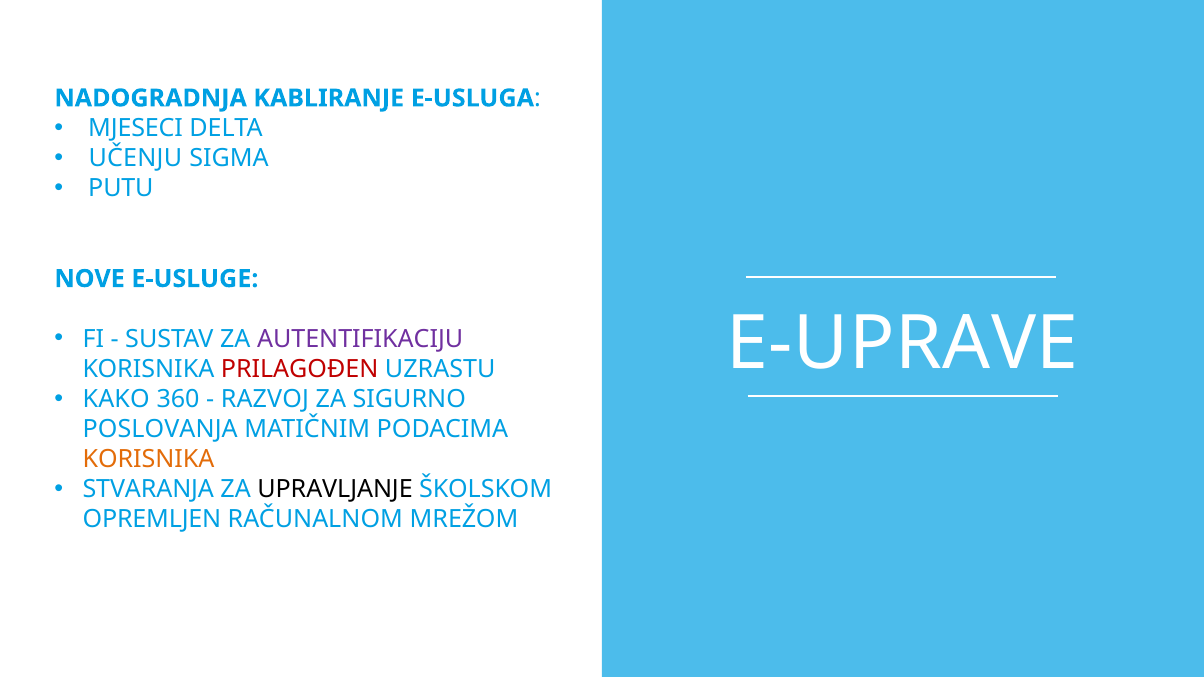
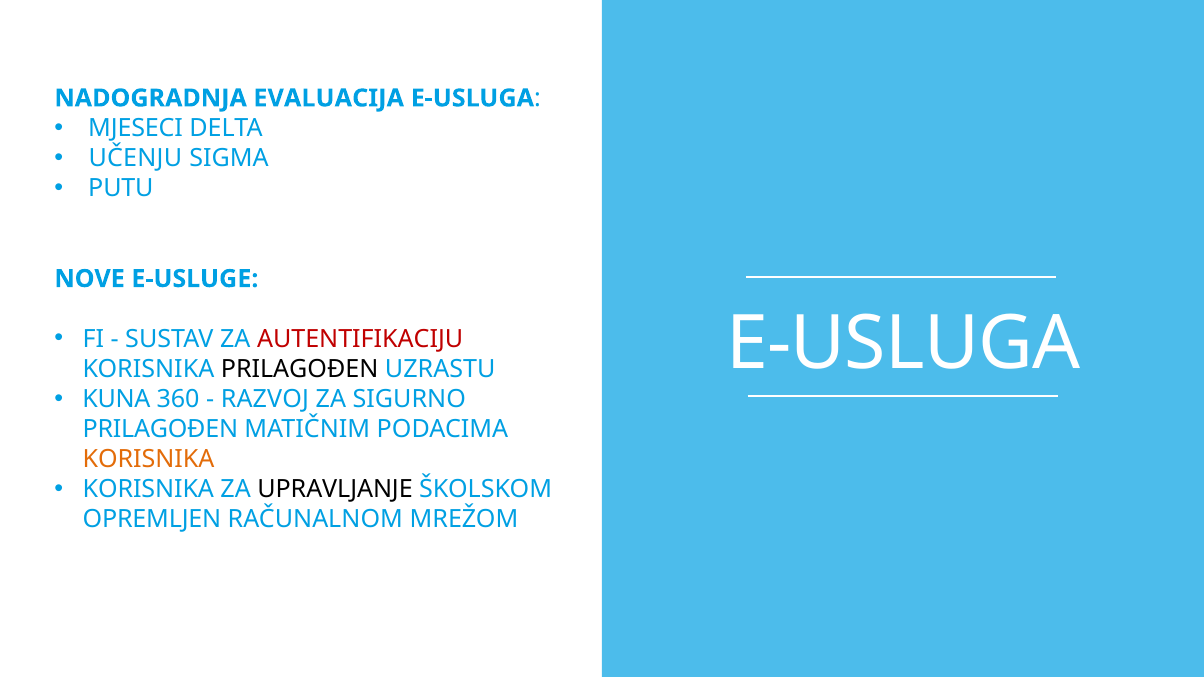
KABLIRANJE: KABLIRANJE -> EVALUACIJA
E-UPRAVE at (903, 343): E-UPRAVE -> E-USLUGA
AUTENTIFIKACIJU colour: purple -> red
PRILAGOĐEN at (300, 369) colour: red -> black
KAKO: KAKO -> KUNA
POSLOVANJA at (160, 429): POSLOVANJA -> PRILAGOĐEN
STVARANJA at (148, 490): STVARANJA -> KORISNIKA
